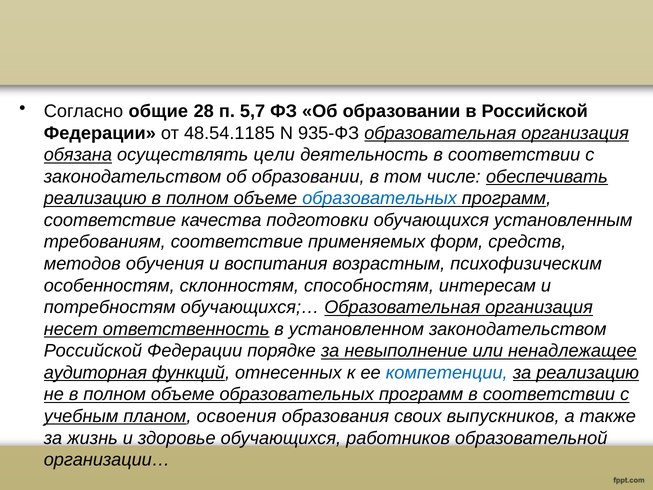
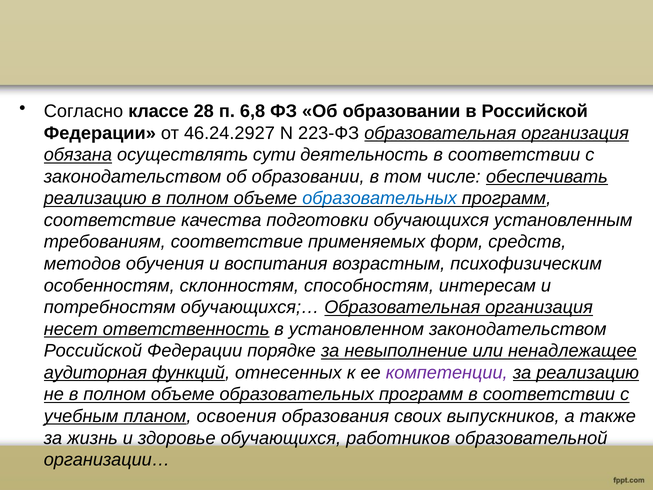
общие: общие -> классе
5,7: 5,7 -> 6,8
48.54.1185: 48.54.1185 -> 46.24.2927
935-ФЗ: 935-ФЗ -> 223-ФЗ
цели: цели -> сути
компетенции colour: blue -> purple
